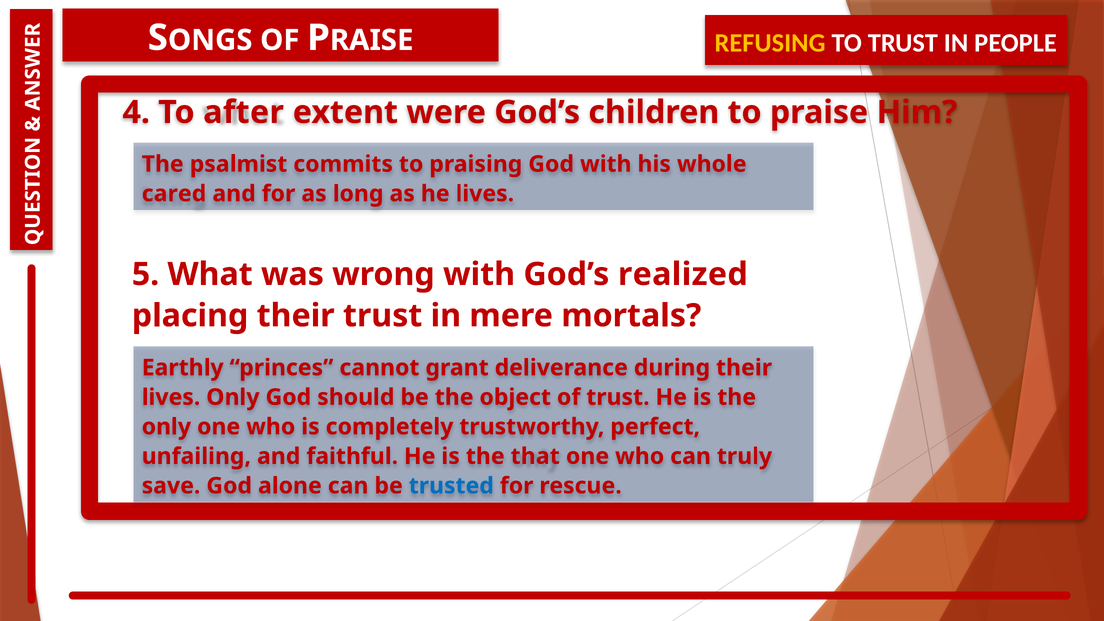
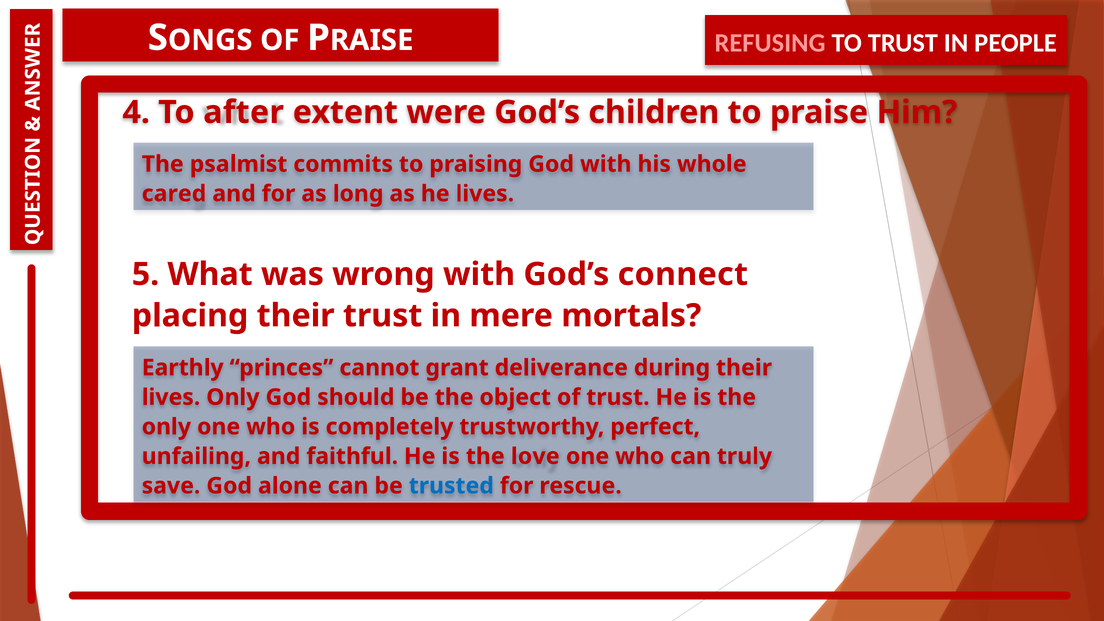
REFUSING colour: yellow -> pink
realized: realized -> connect
that: that -> love
